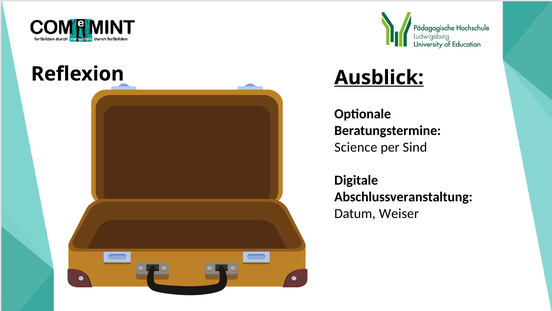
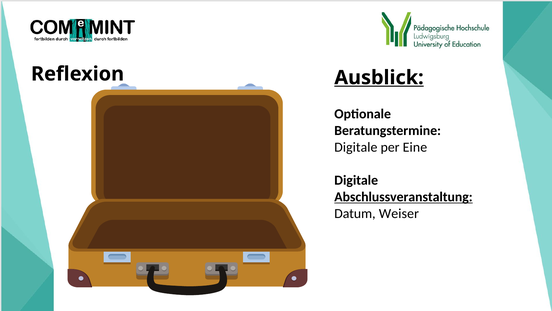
Science at (356, 147): Science -> Digitale
Sind: Sind -> Eine
Abschlussveranstaltung underline: none -> present
